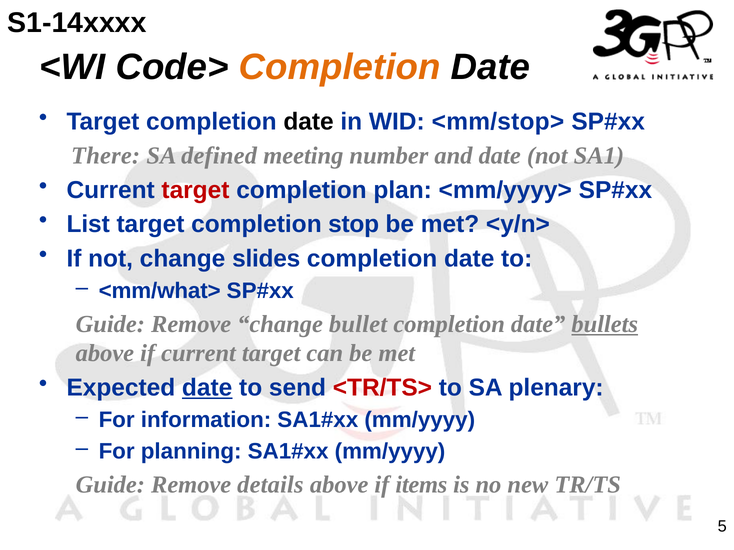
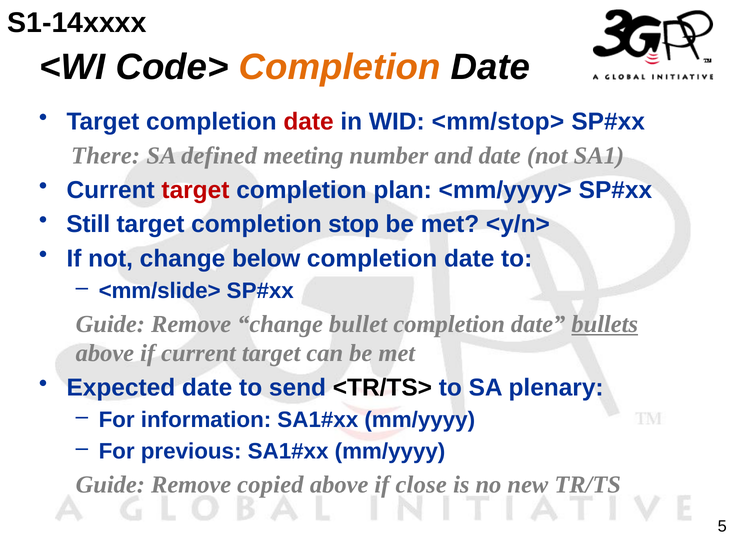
date at (309, 122) colour: black -> red
List: List -> Still
slides: slides -> below
<mm/what>: <mm/what> -> <mm/slide>
date at (207, 388) underline: present -> none
<TR/TS> colour: red -> black
planning: planning -> previous
details: details -> copied
items: items -> close
